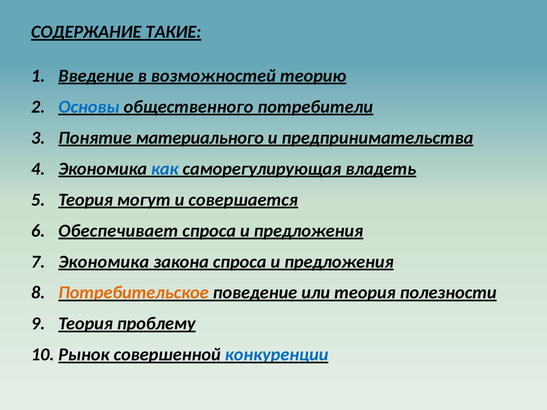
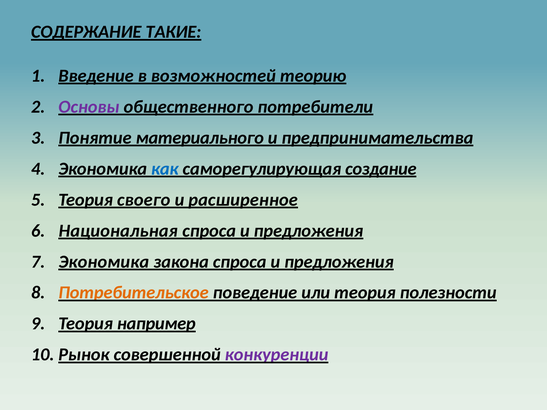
Основы colour: blue -> purple
владеть: владеть -> создание
могут: могут -> своего
совершается: совершается -> расширенное
Обеспечивает: Обеспечивает -> Национальная
проблему: проблему -> например
конкуренции colour: blue -> purple
